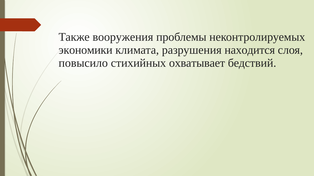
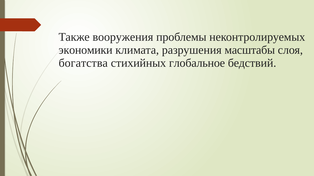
находится: находится -> масштабы
повысило: повысило -> богатства
охватывает: охватывает -> глобальное
